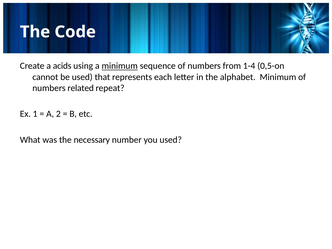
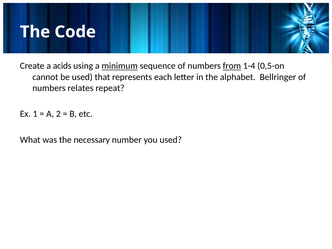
from underline: none -> present
alphabet Minimum: Minimum -> Bellringer
related: related -> relates
